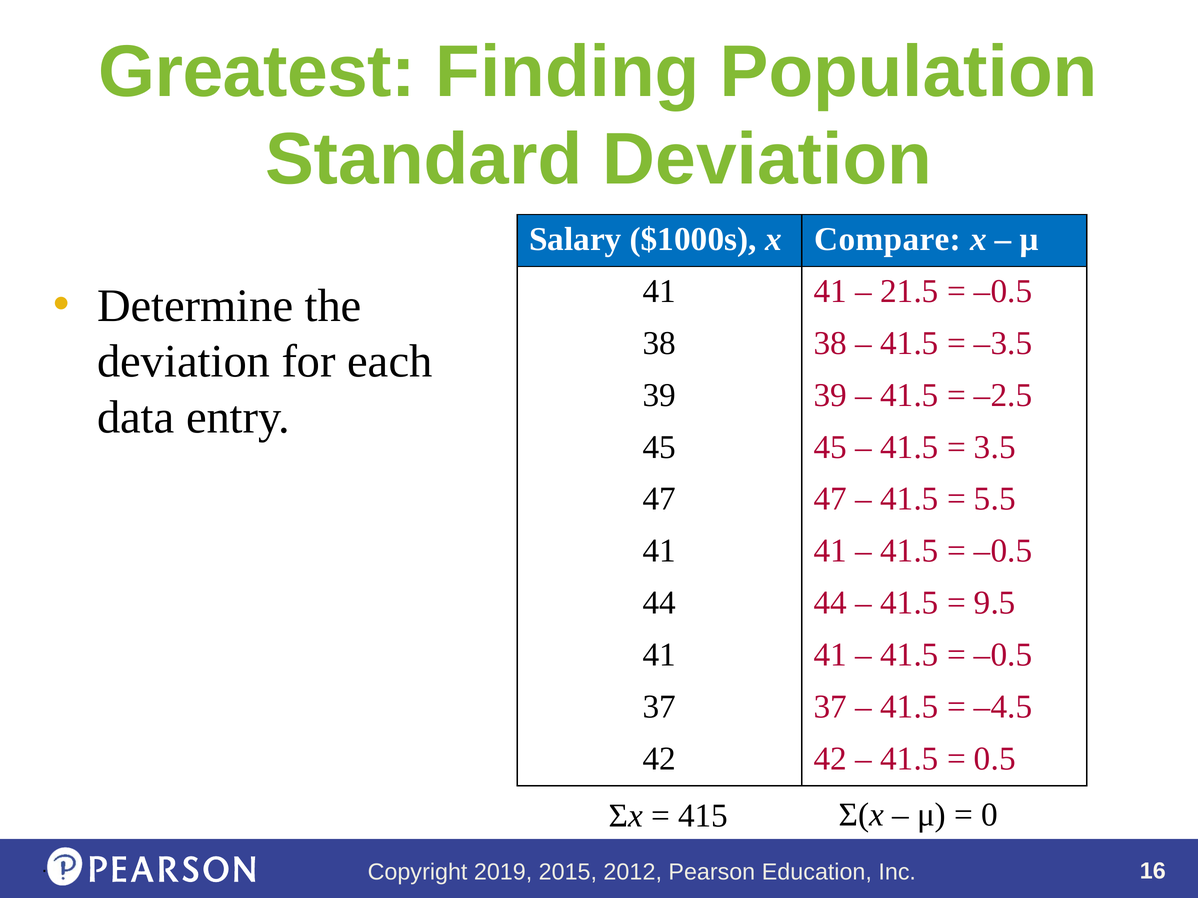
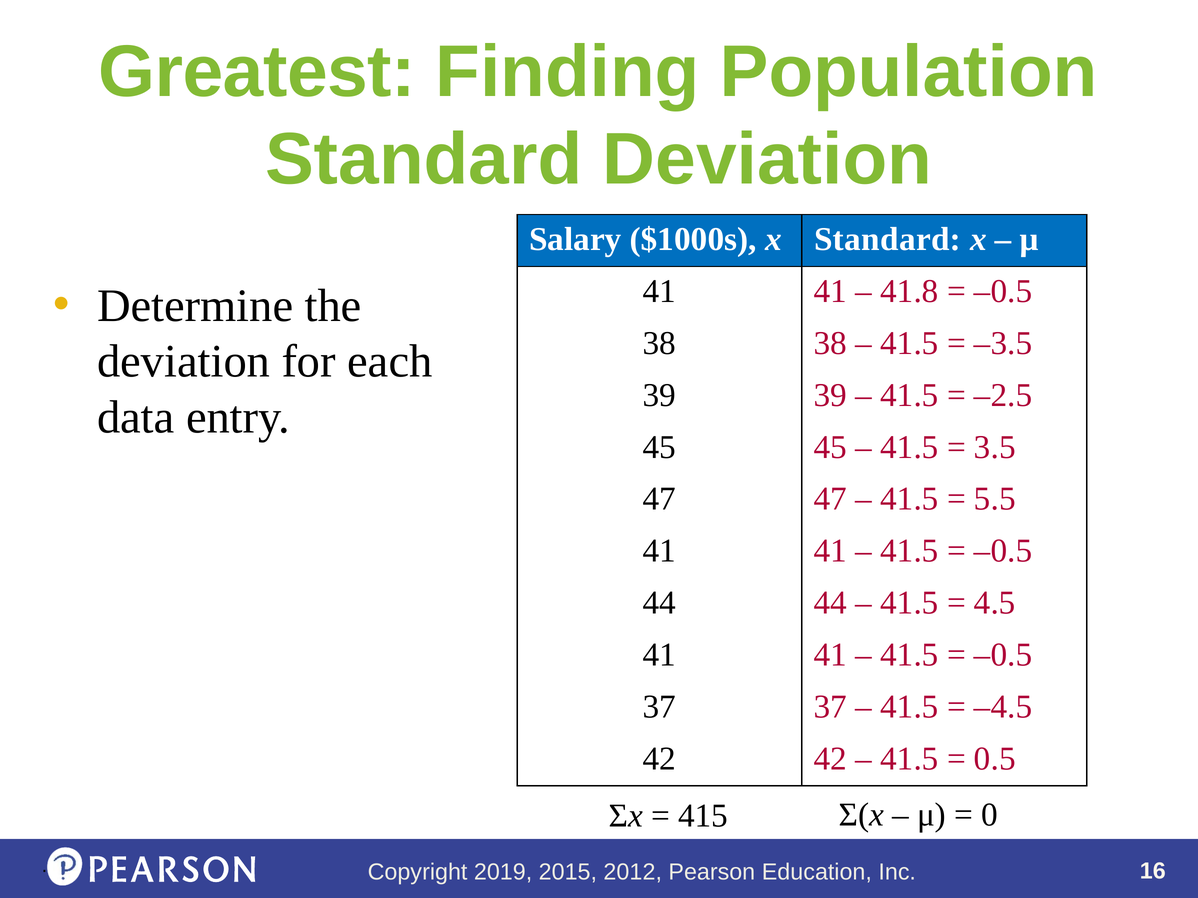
x Compare: Compare -> Standard
21.5: 21.5 -> 41.8
9.5: 9.5 -> 4.5
